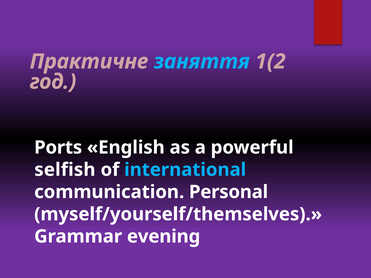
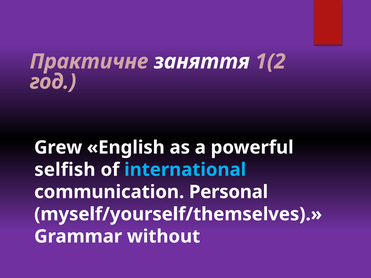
заняття colour: light blue -> white
Ports: Ports -> Grew
evening: evening -> without
